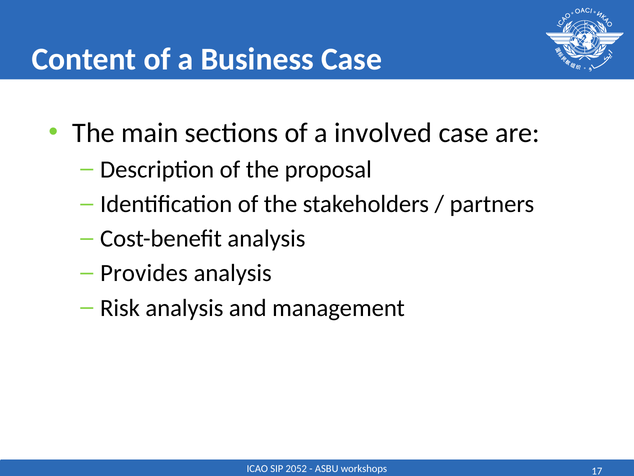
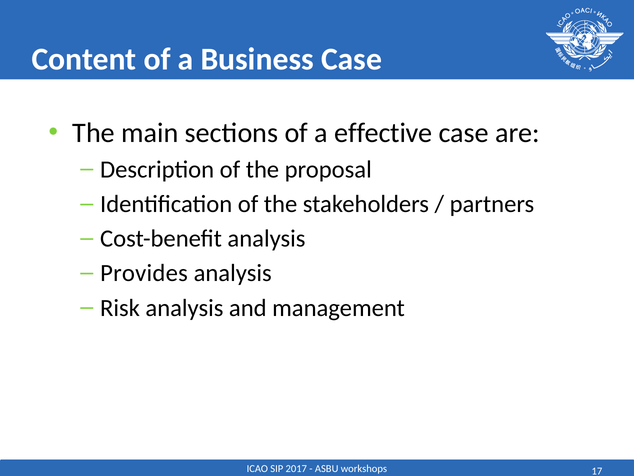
involved: involved -> effective
2052: 2052 -> 2017
